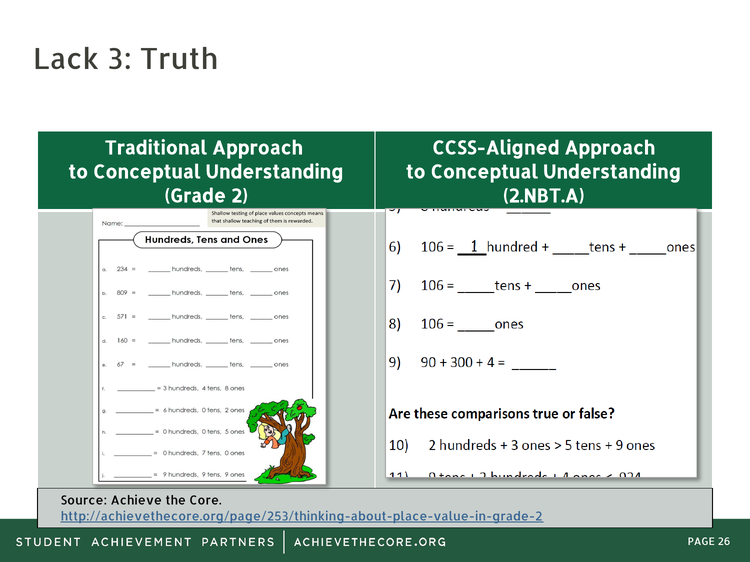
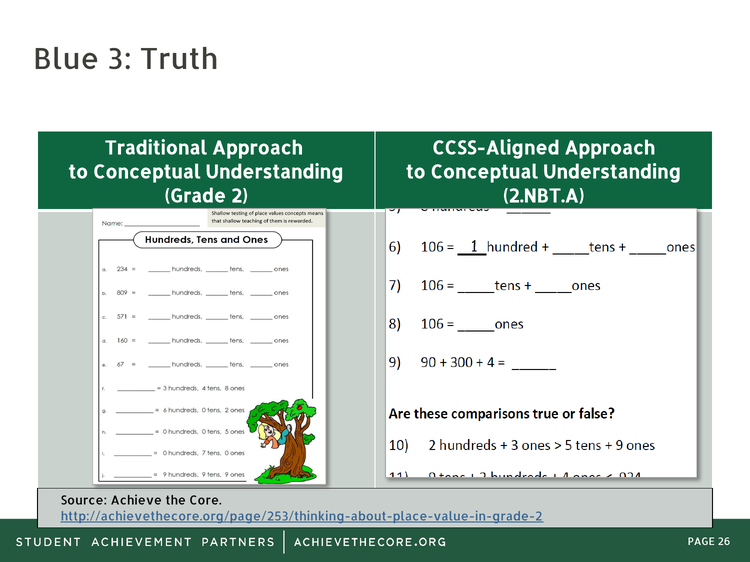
Lack: Lack -> Blue
